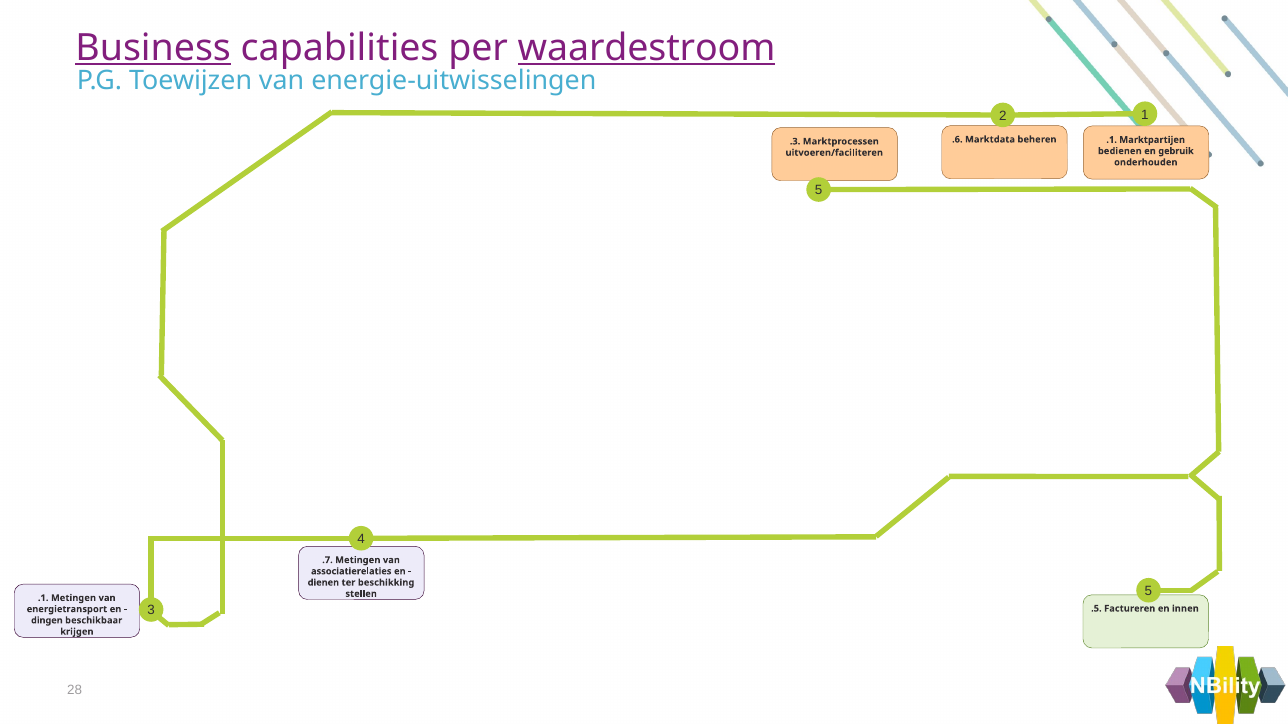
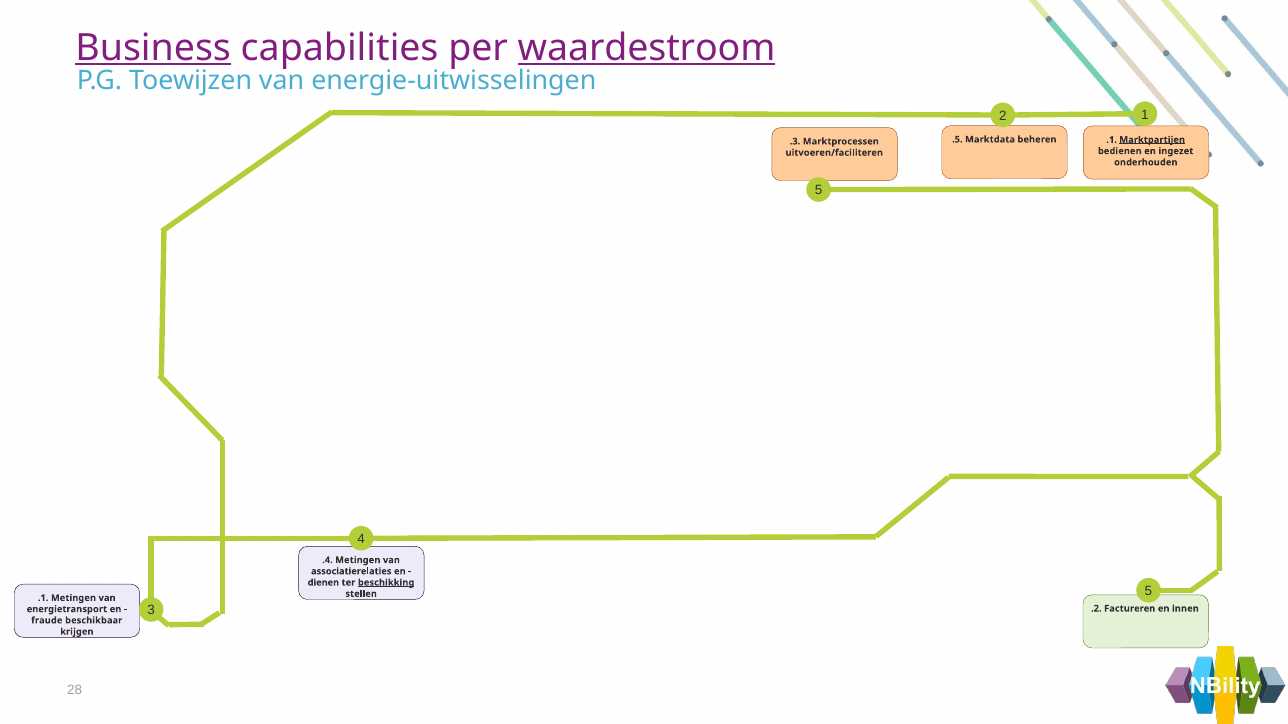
.6: .6 -> .5
Marktpartijen underline: none -> present
gebruik: gebruik -> ingezet
.7: .7 -> .4
beschikking underline: none -> present
.5: .5 -> .2
dingen: dingen -> fraude
